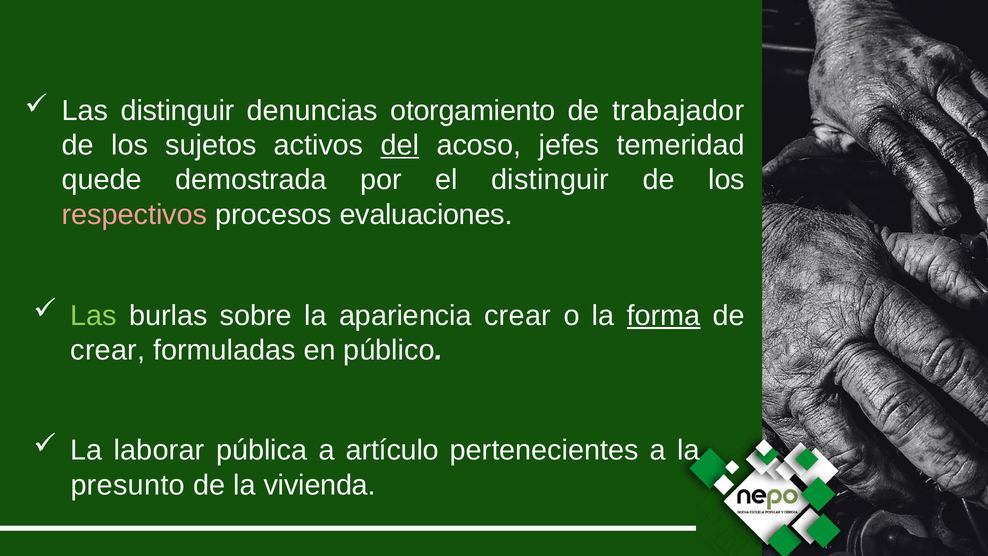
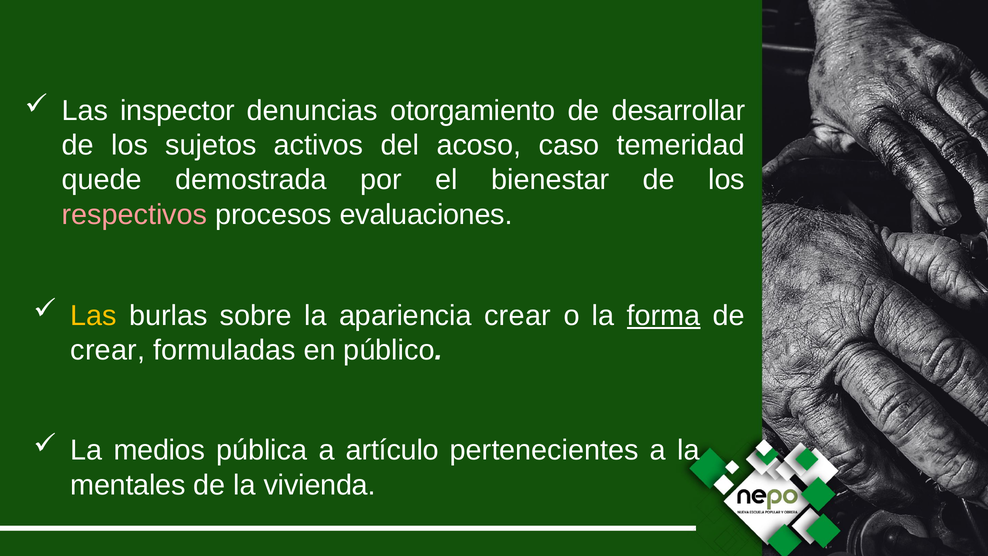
Las distinguir: distinguir -> inspector
trabajador: trabajador -> desarrollar
del underline: present -> none
jefes: jefes -> caso
el distinguir: distinguir -> bienestar
Las at (94, 315) colour: light green -> yellow
laborar: laborar -> medios
presunto: presunto -> mentales
